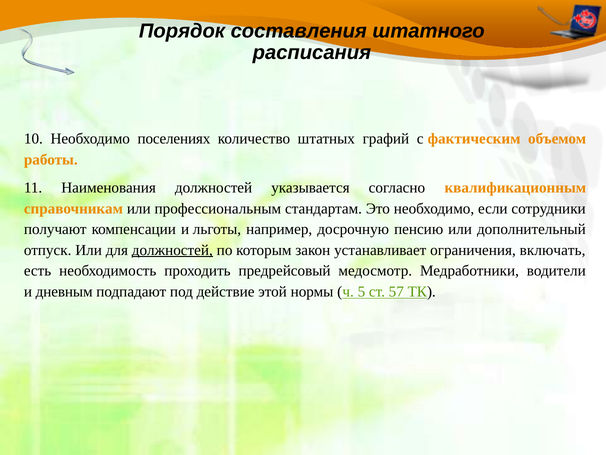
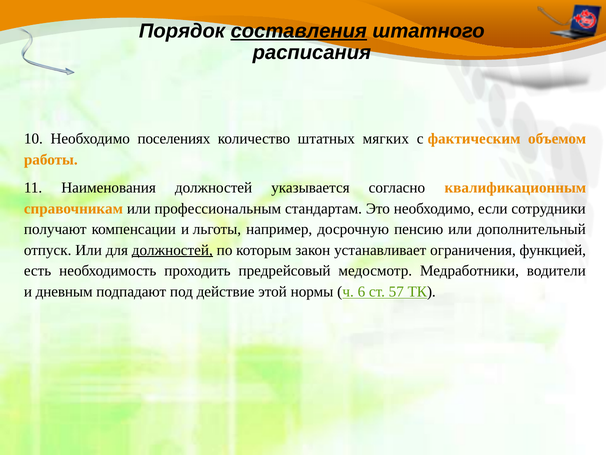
составления underline: none -> present
графий: графий -> мягких
включать: включать -> функцией
5: 5 -> 6
